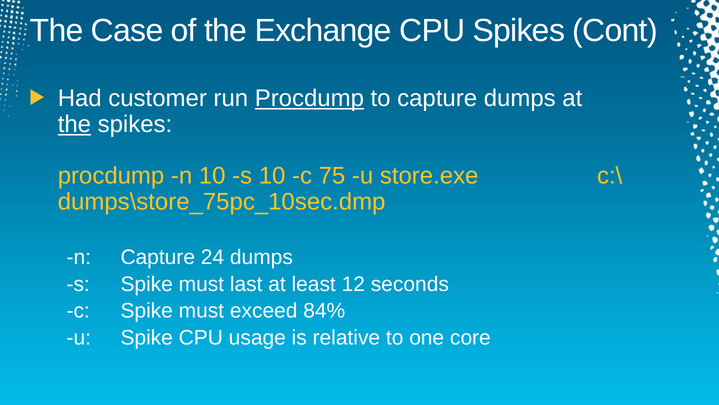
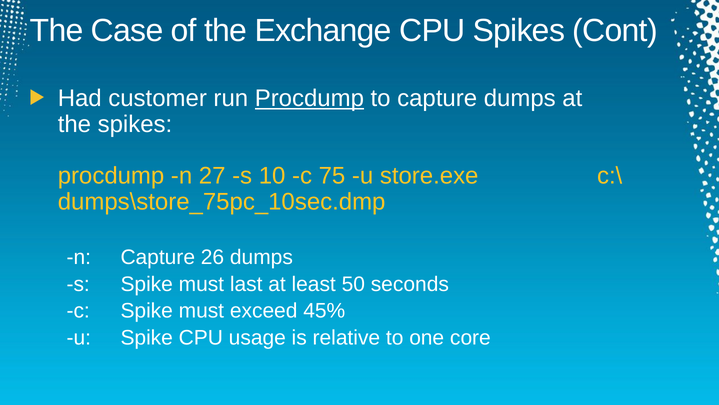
the at (74, 124) underline: present -> none
n 10: 10 -> 27
24: 24 -> 26
12: 12 -> 50
84%: 84% -> 45%
